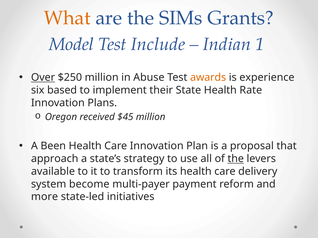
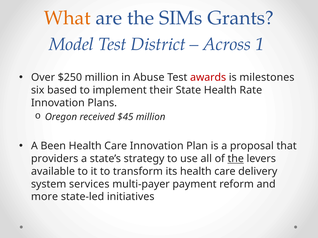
Include: Include -> District
Indian: Indian -> Across
Over underline: present -> none
awards colour: orange -> red
experience: experience -> milestones
approach: approach -> providers
become: become -> services
